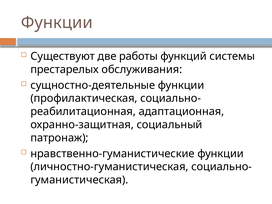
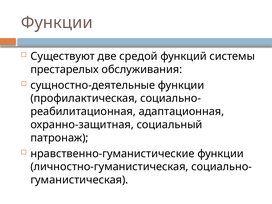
работы: работы -> средой
